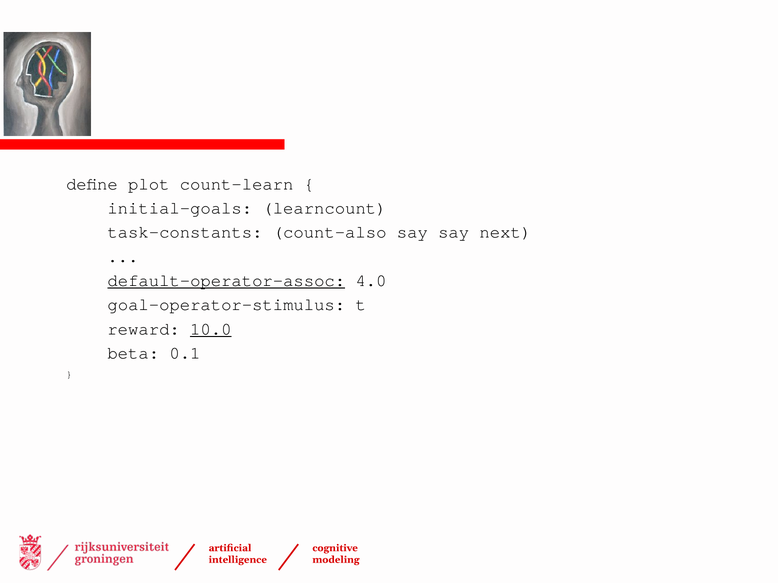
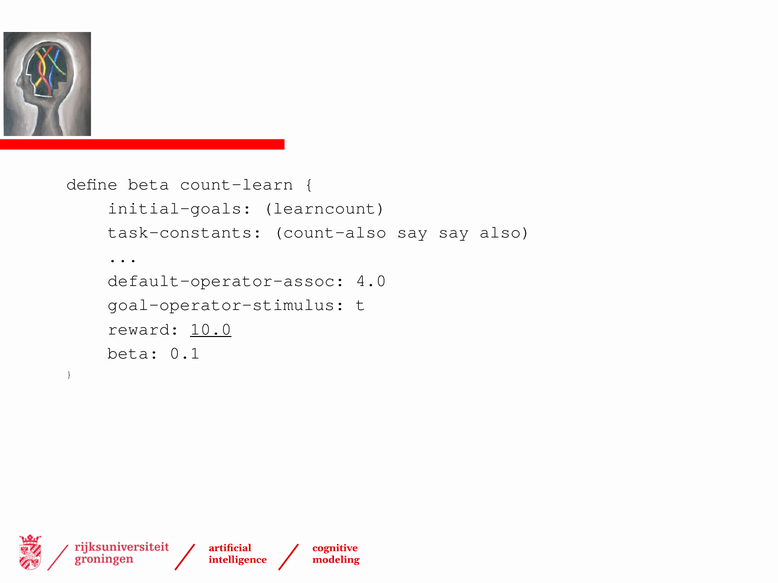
define plot: plot -> beta
next: next -> also
default-operator-assoc underline: present -> none
